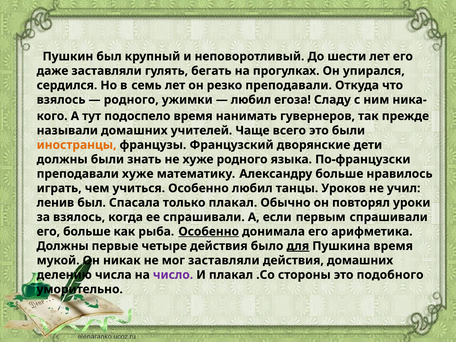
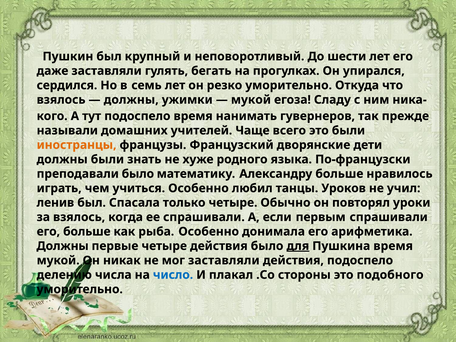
резко преподавали: преподавали -> уморительно
родного at (131, 100): родного -> должны
любил at (251, 100): любил -> мукой
преподавали хуже: хуже -> было
только плакал: плакал -> четыре
Особенно at (209, 232) underline: present -> none
действия домашних: домашних -> подоспело
число colour: purple -> blue
